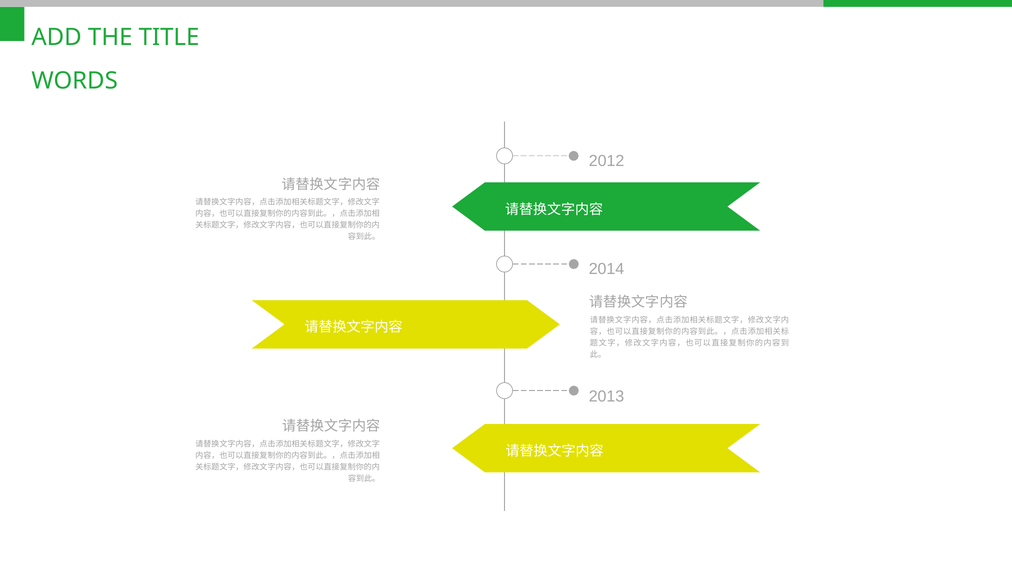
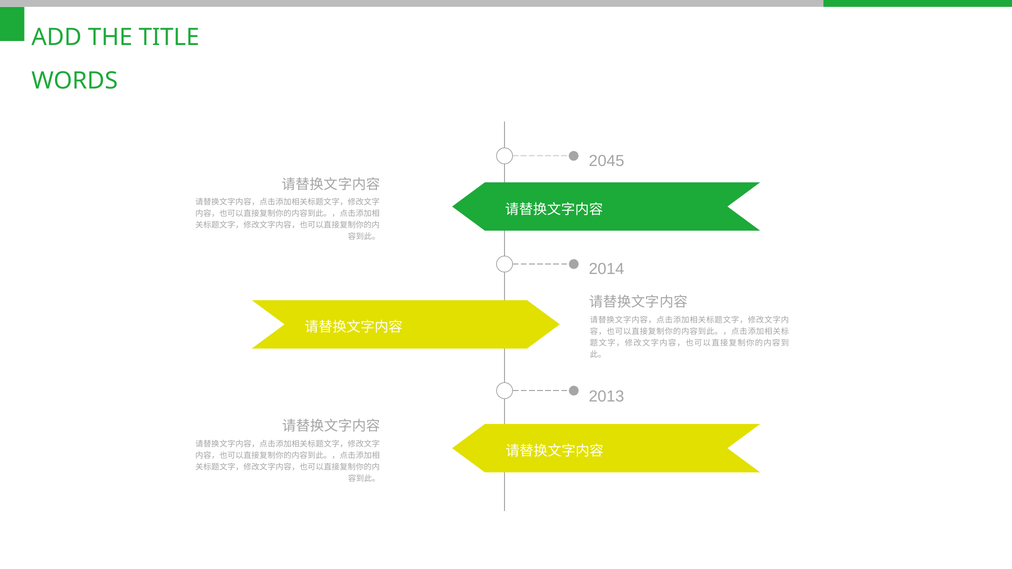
2012: 2012 -> 2045
